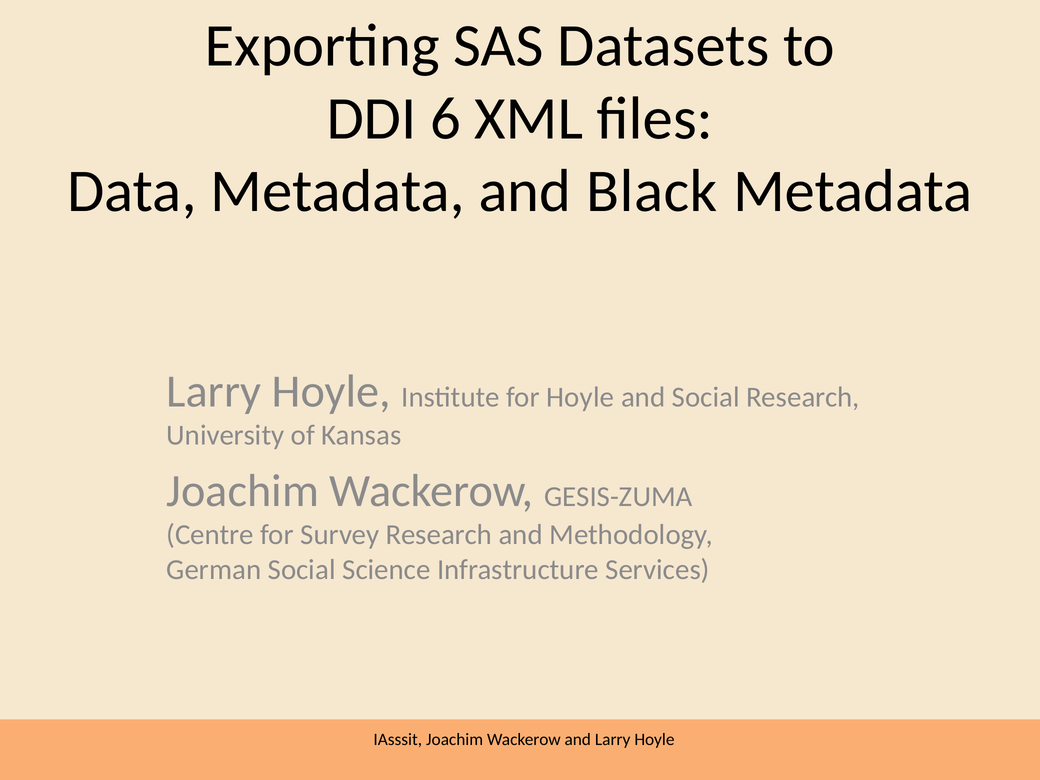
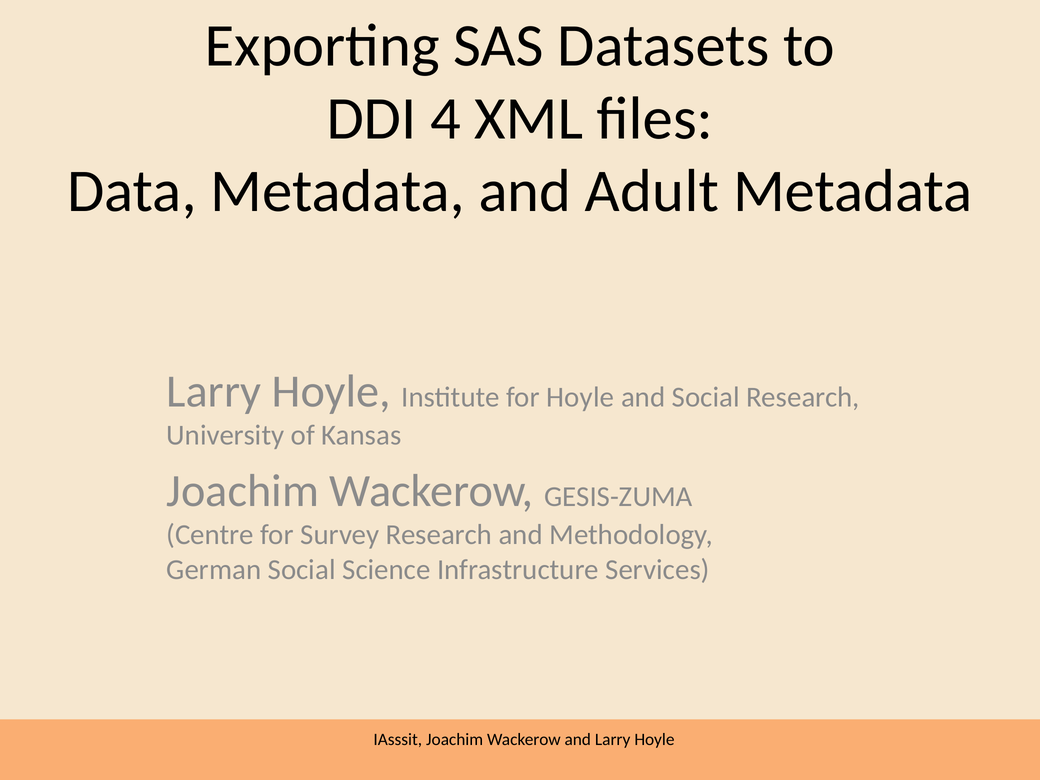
6: 6 -> 4
Black: Black -> Adult
